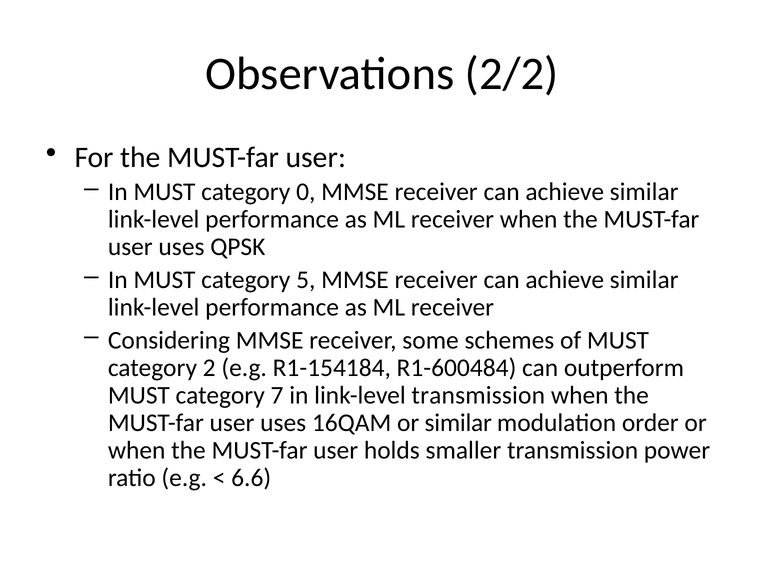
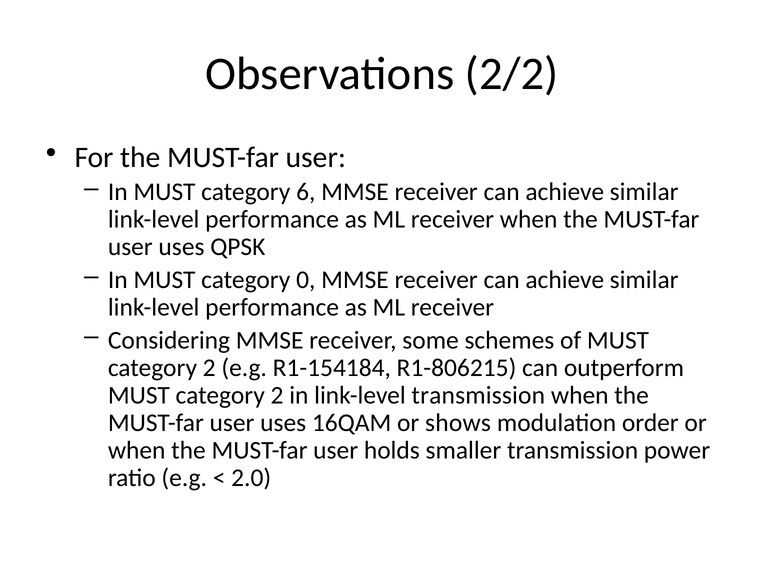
0: 0 -> 6
5: 5 -> 0
R1-600484: R1-600484 -> R1-806215
7 at (277, 395): 7 -> 2
or similar: similar -> shows
6.6: 6.6 -> 2.0
